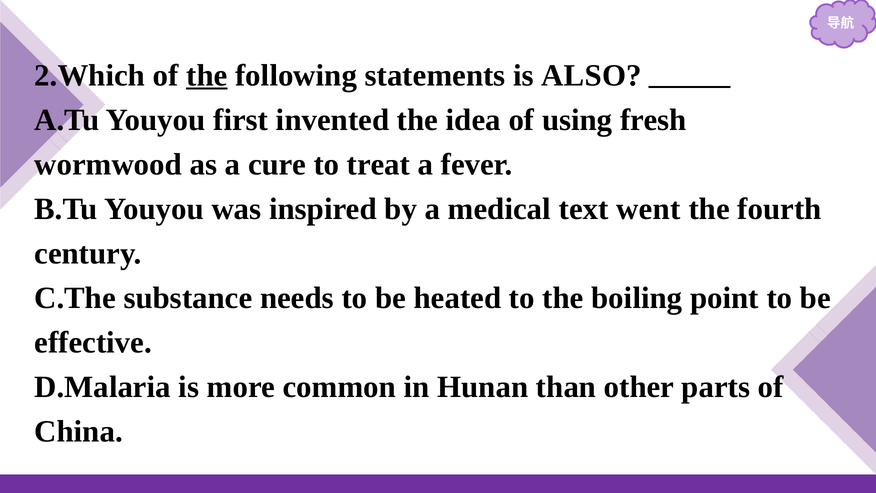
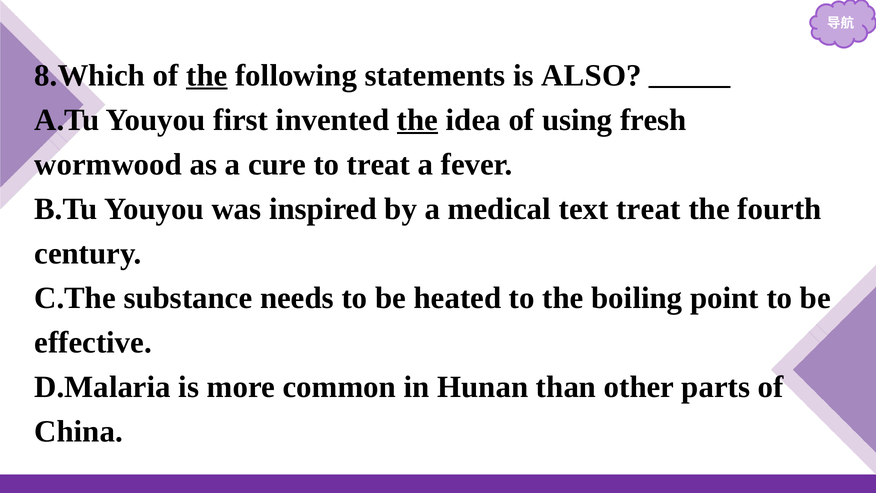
2.Which: 2.Which -> 8.Which
the at (418, 120) underline: none -> present
text went: went -> treat
